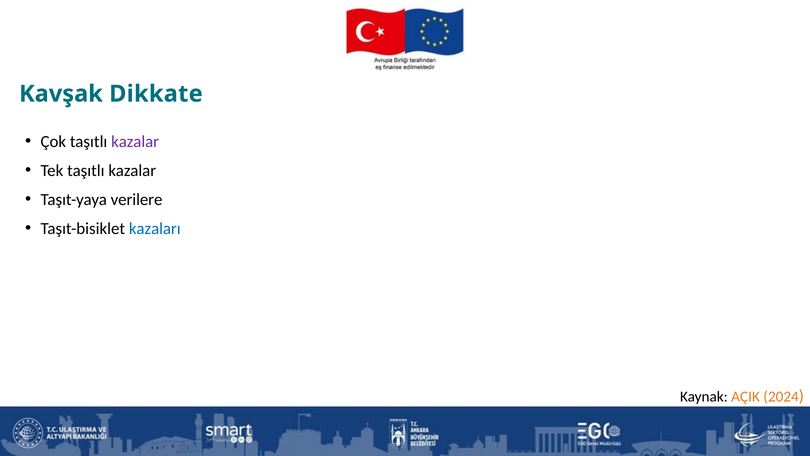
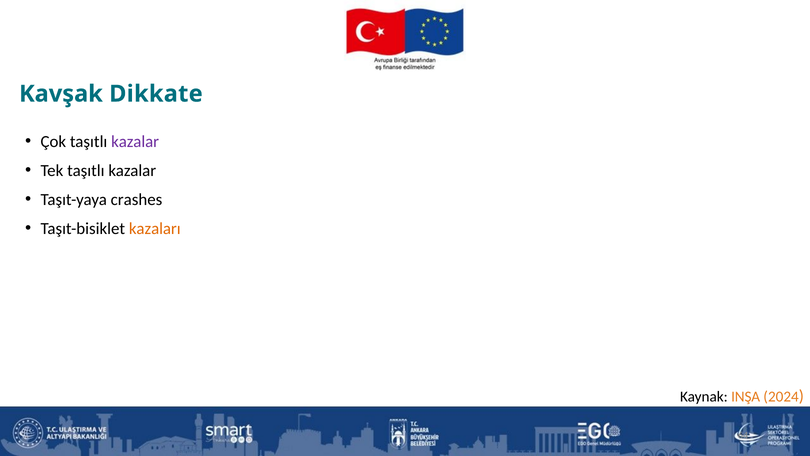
verilere: verilere -> crashes
kazaları colour: blue -> orange
AÇIK: AÇIK -> INŞA
